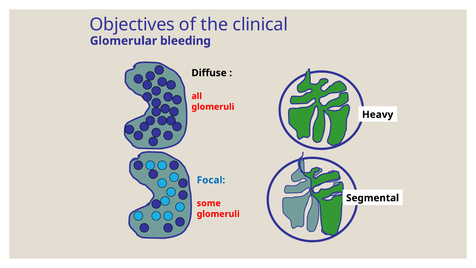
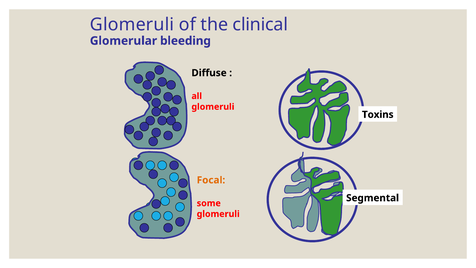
Objectives at (132, 25): Objectives -> Glomeruli
Heavy: Heavy -> Toxins
Focal colour: blue -> orange
